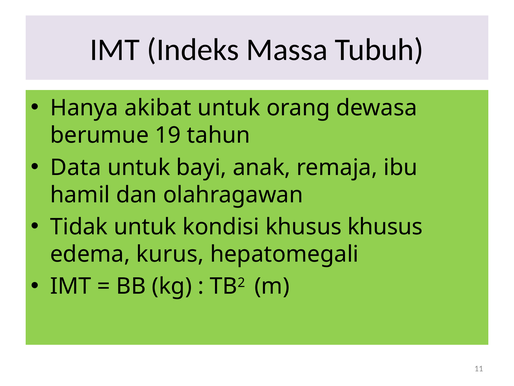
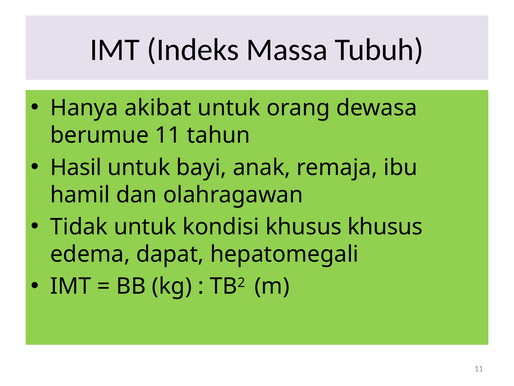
berumue 19: 19 -> 11
Data: Data -> Hasil
kurus: kurus -> dapat
